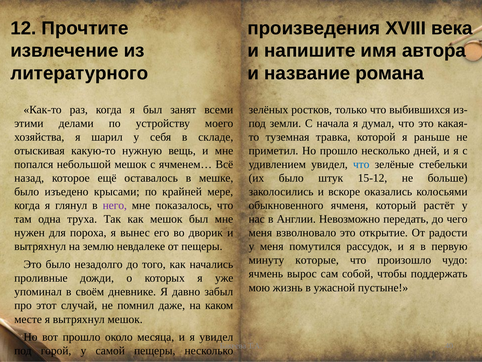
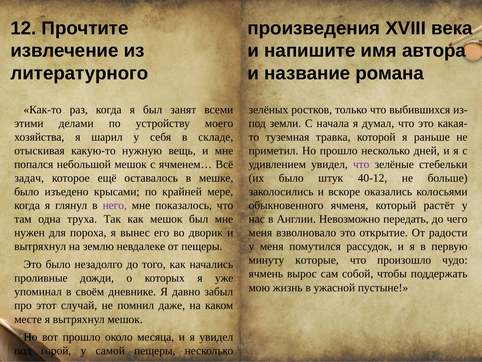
что at (361, 164) colour: blue -> purple
назад: назад -> задач
15-12: 15-12 -> 40-12
